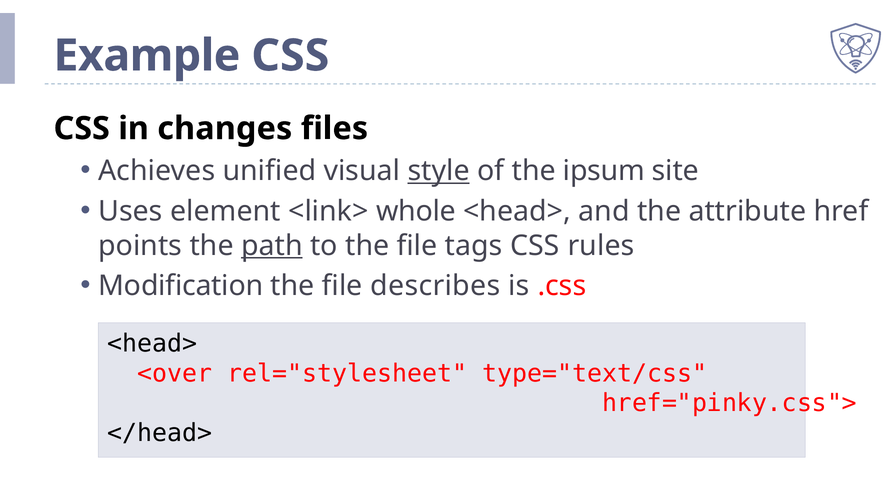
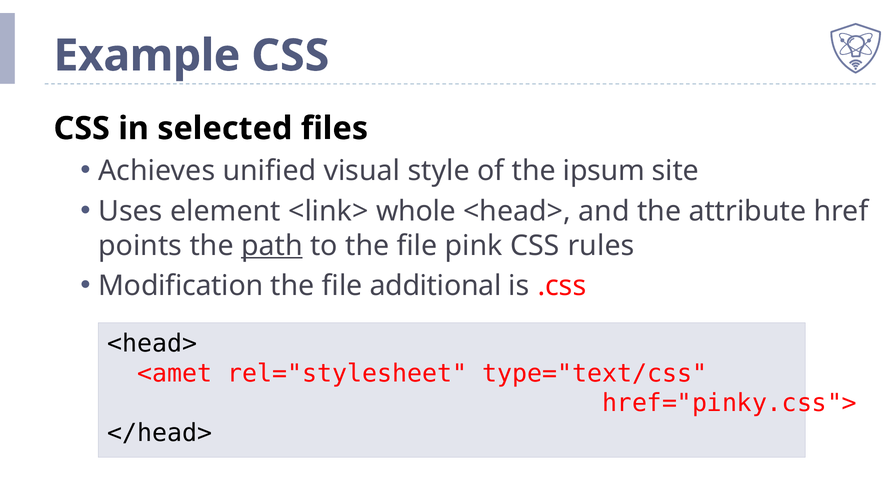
changes: changes -> selected
style underline: present -> none
tags: tags -> pink
describes: describes -> additional
<over: <over -> <amet
